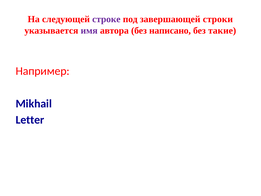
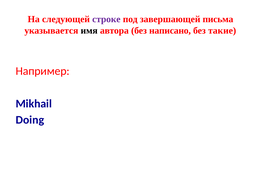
строки: строки -> письма
имя colour: purple -> black
Letter: Letter -> Doing
